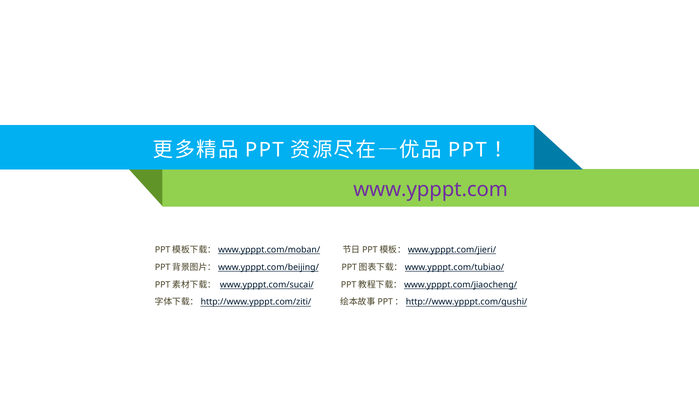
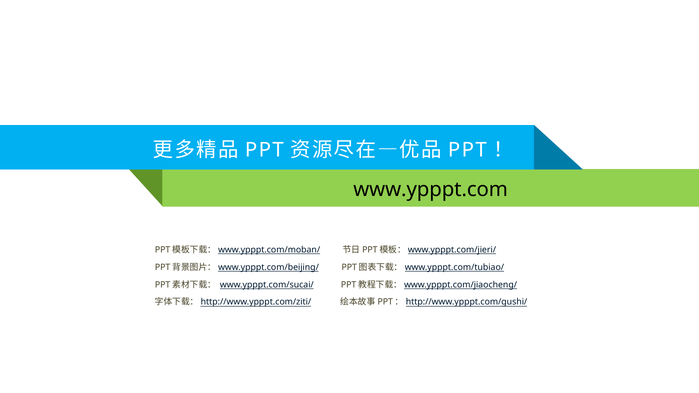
www.ypppt.com colour: purple -> black
